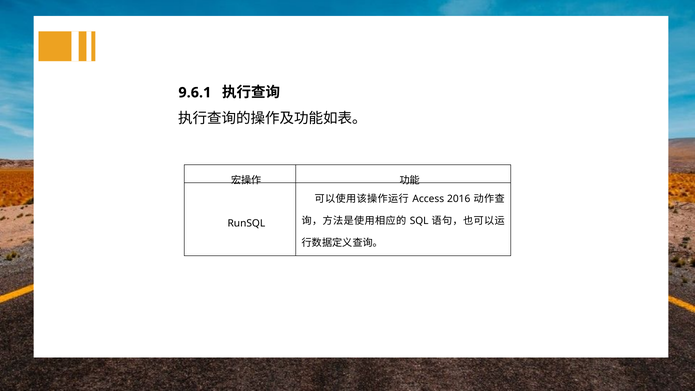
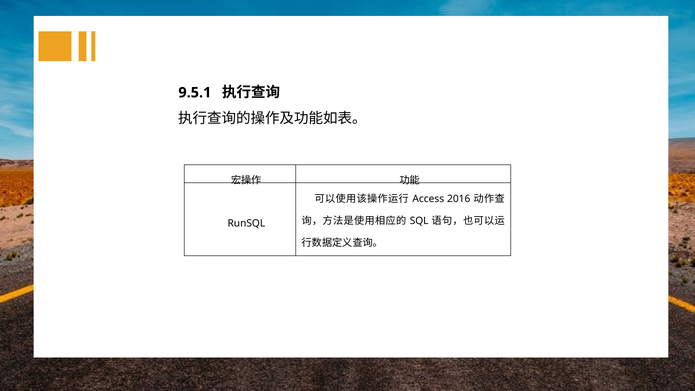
9.6.1: 9.6.1 -> 9.5.1
